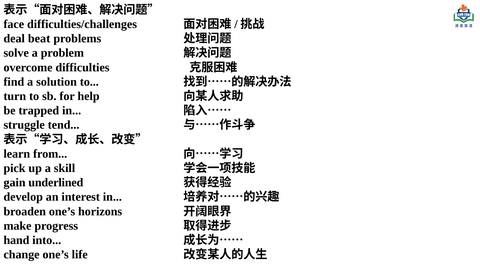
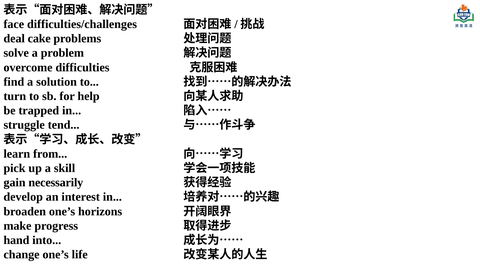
beat: beat -> cake
underlined: underlined -> necessarily
